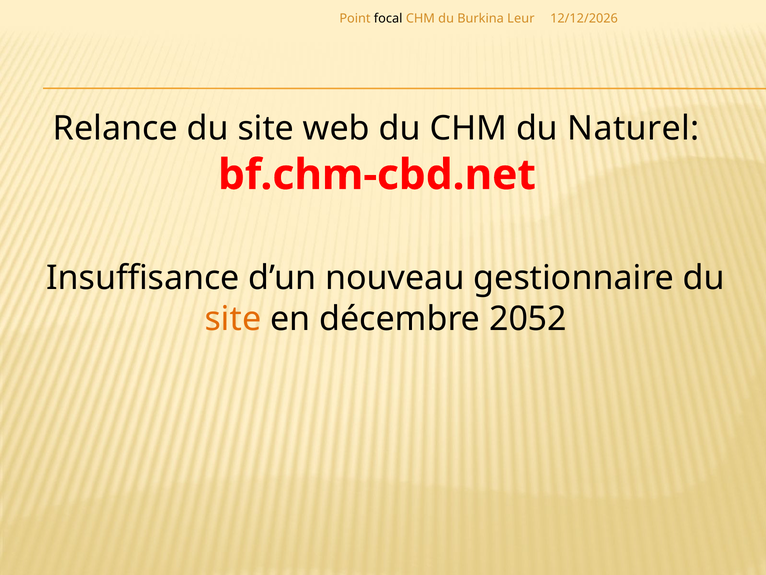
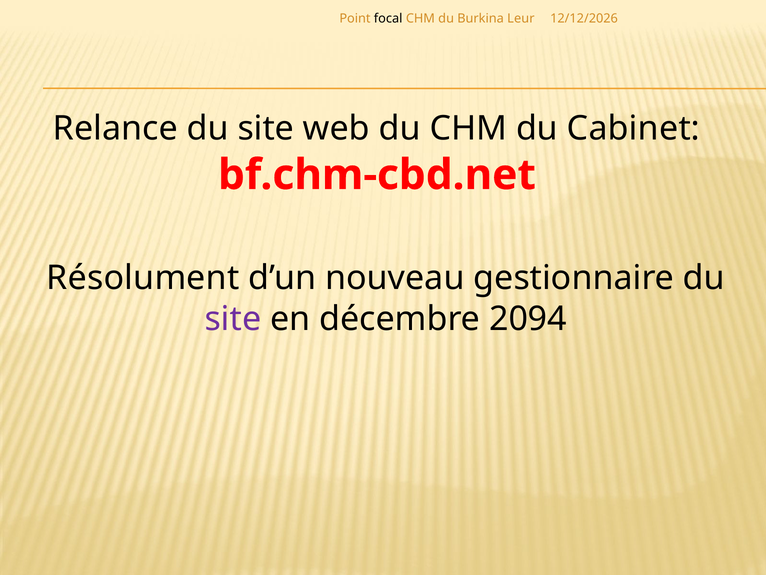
Naturel: Naturel -> Cabinet
Insuffisance: Insuffisance -> Résolument
site at (233, 319) colour: orange -> purple
2052: 2052 -> 2094
